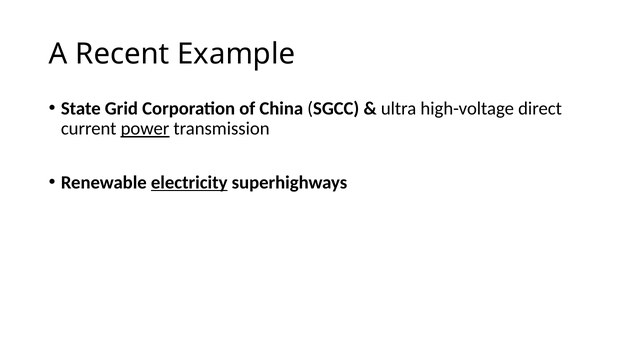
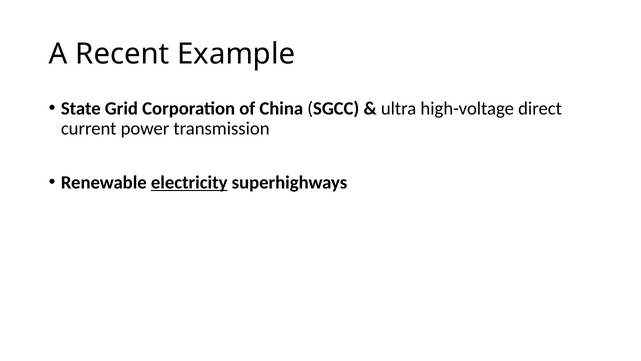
power underline: present -> none
